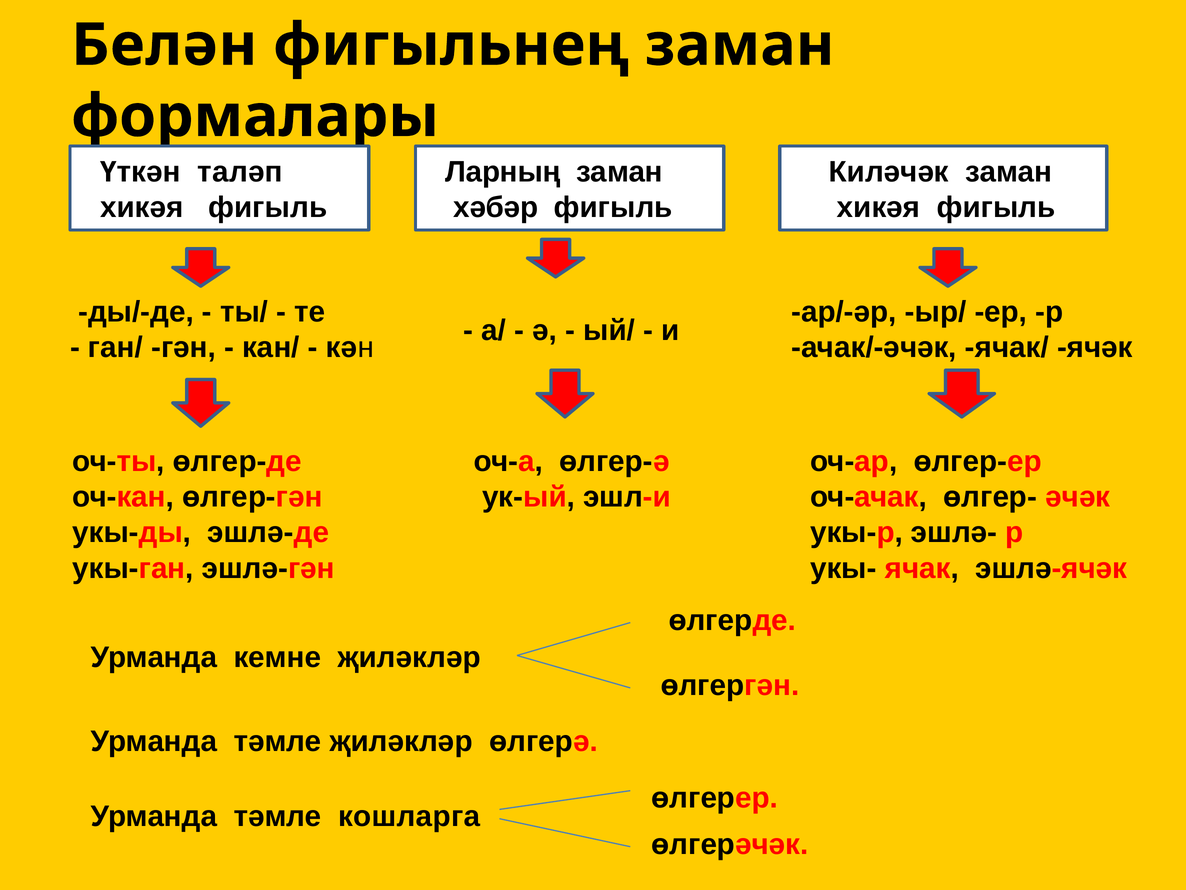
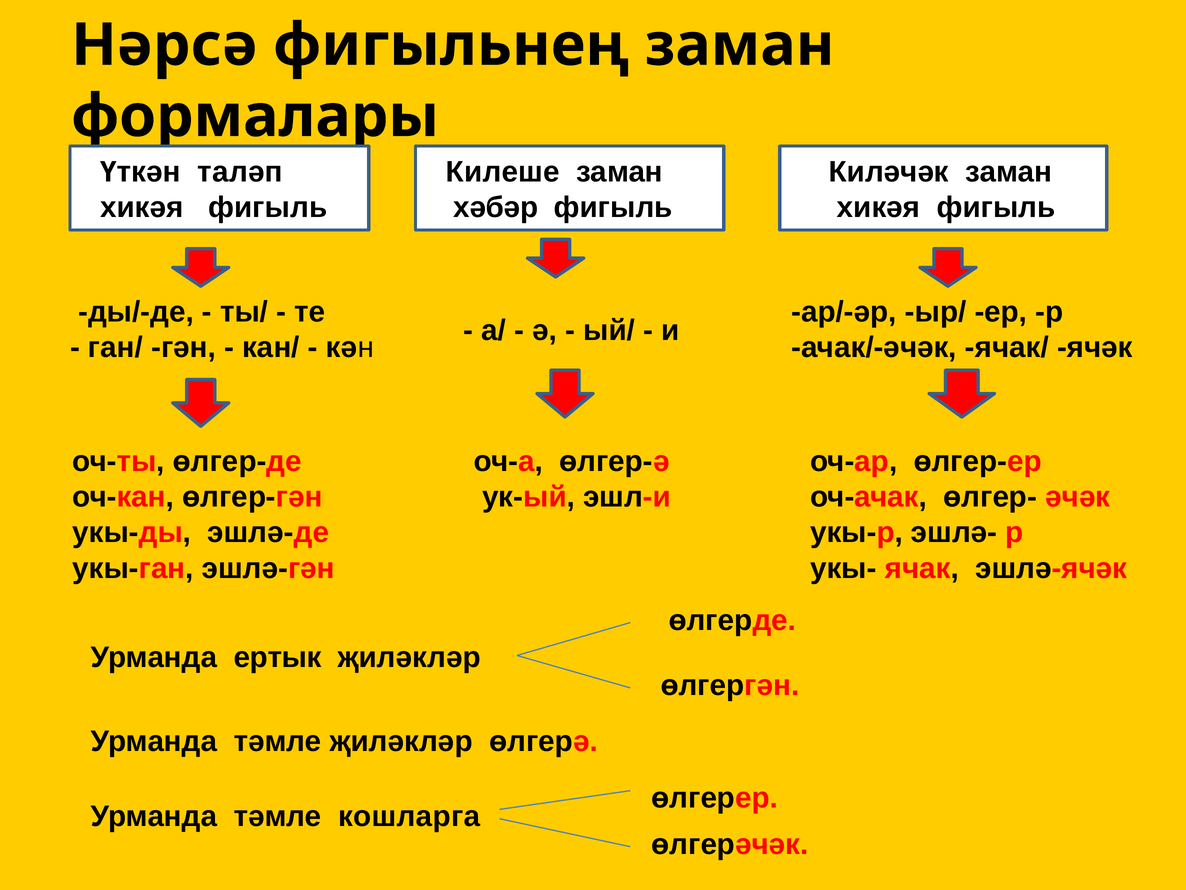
Белән: Белән -> Нәрсә
Ларның: Ларның -> Килеше
кемне: кемне -> ертык
